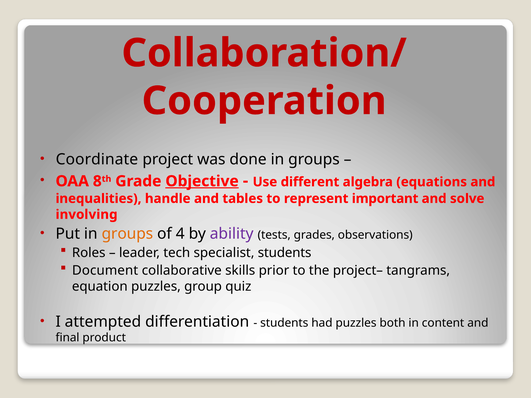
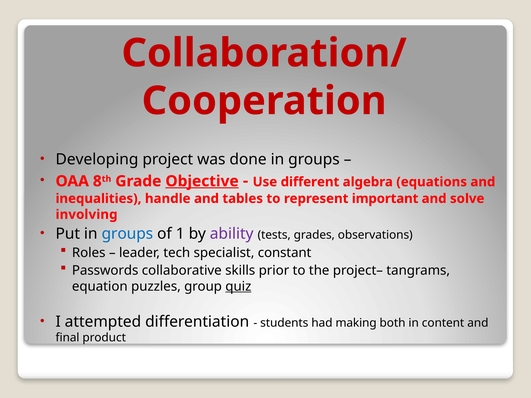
Coordinate: Coordinate -> Developing
groups at (127, 234) colour: orange -> blue
4: 4 -> 1
specialist students: students -> constant
Document: Document -> Passwords
quiz underline: none -> present
had puzzles: puzzles -> making
